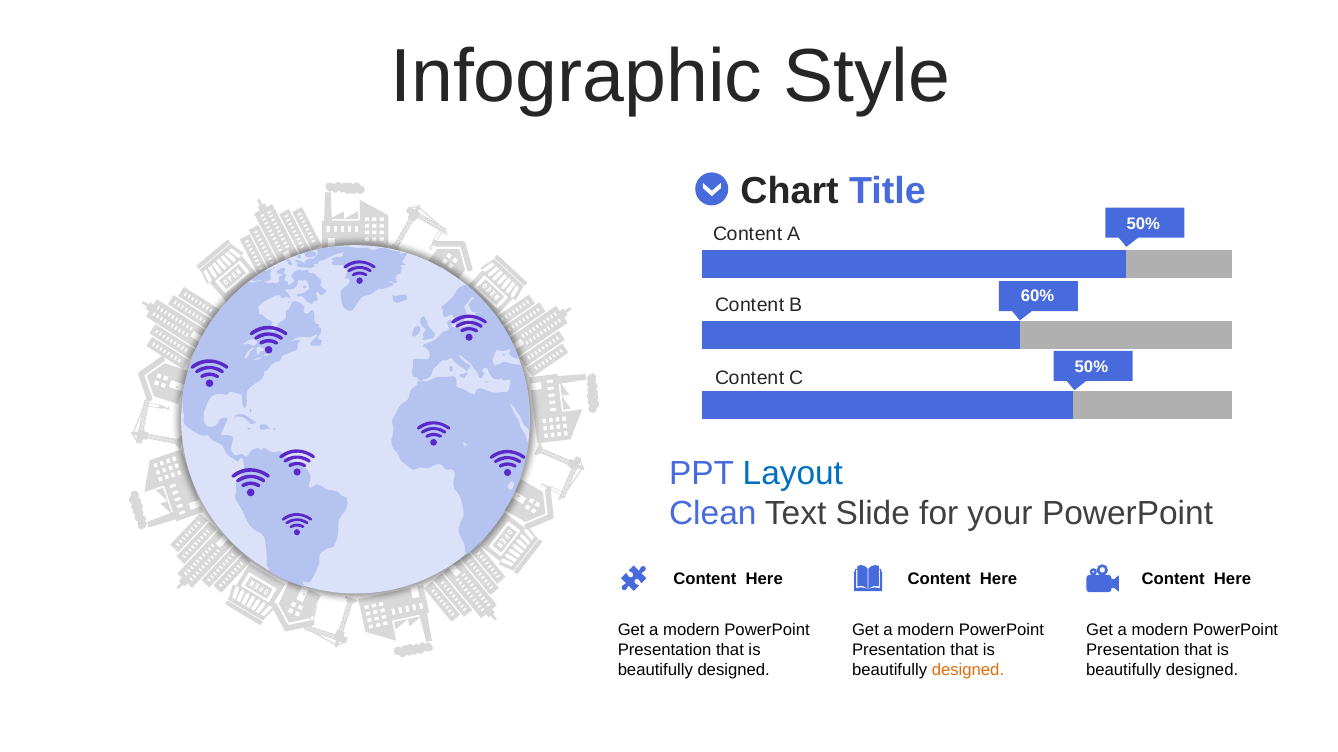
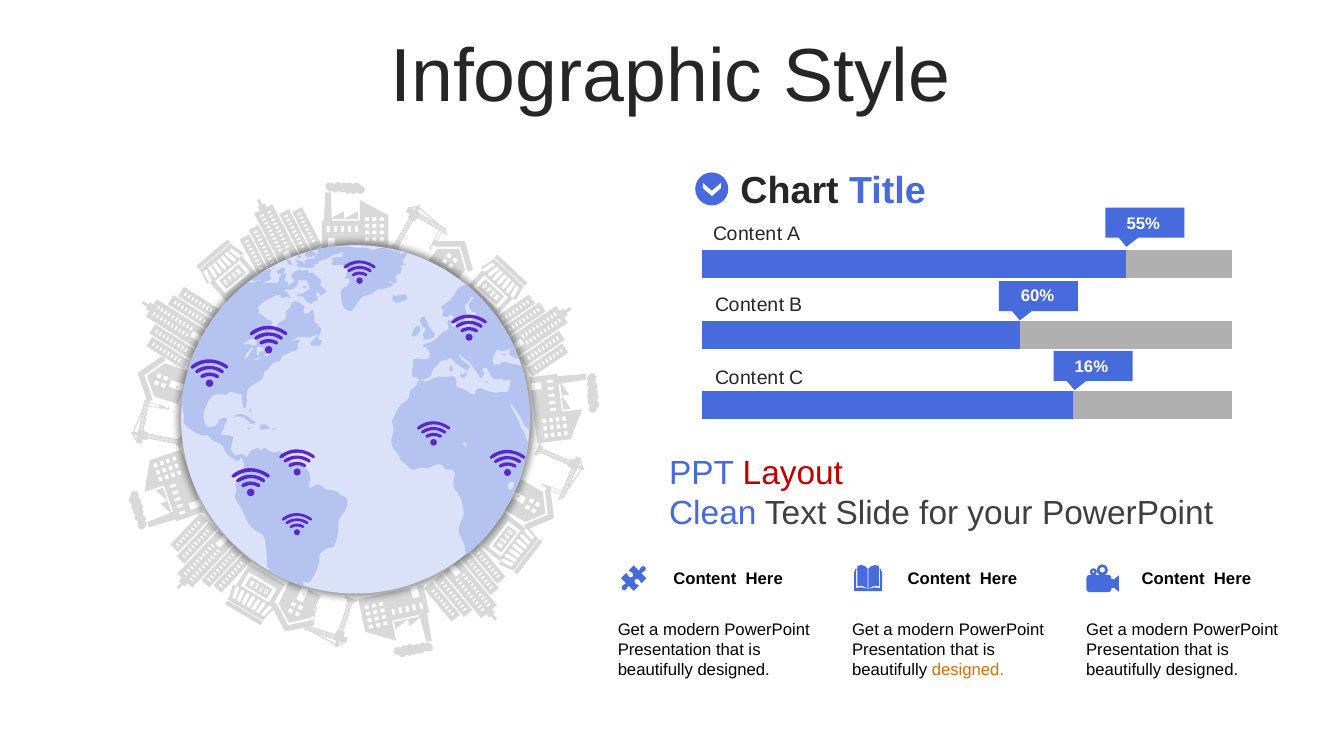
50% at (1143, 224): 50% -> 55%
50% at (1091, 367): 50% -> 16%
Layout colour: blue -> red
